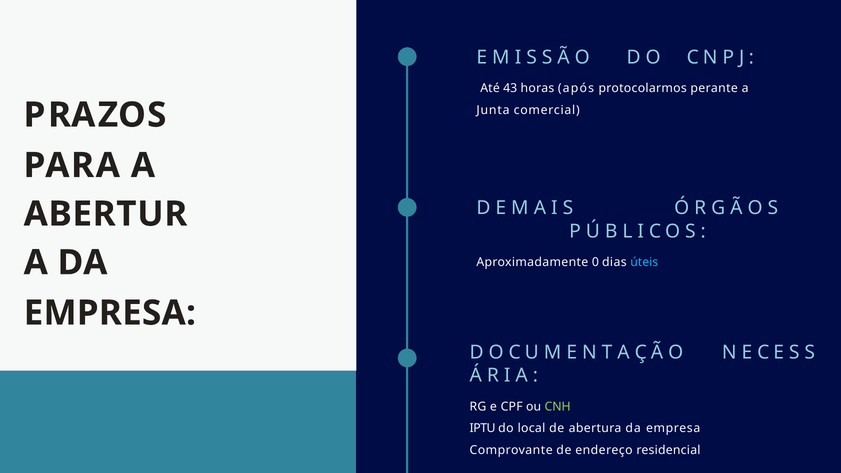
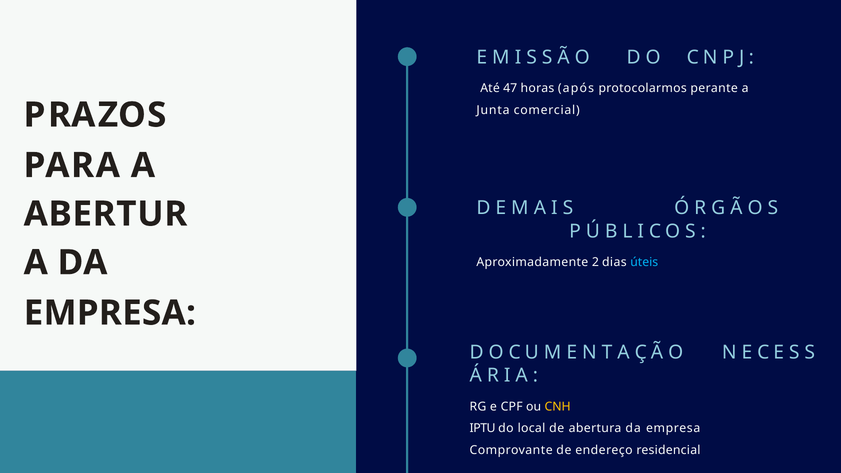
43: 43 -> 47
0: 0 -> 2
CNH colour: light green -> yellow
